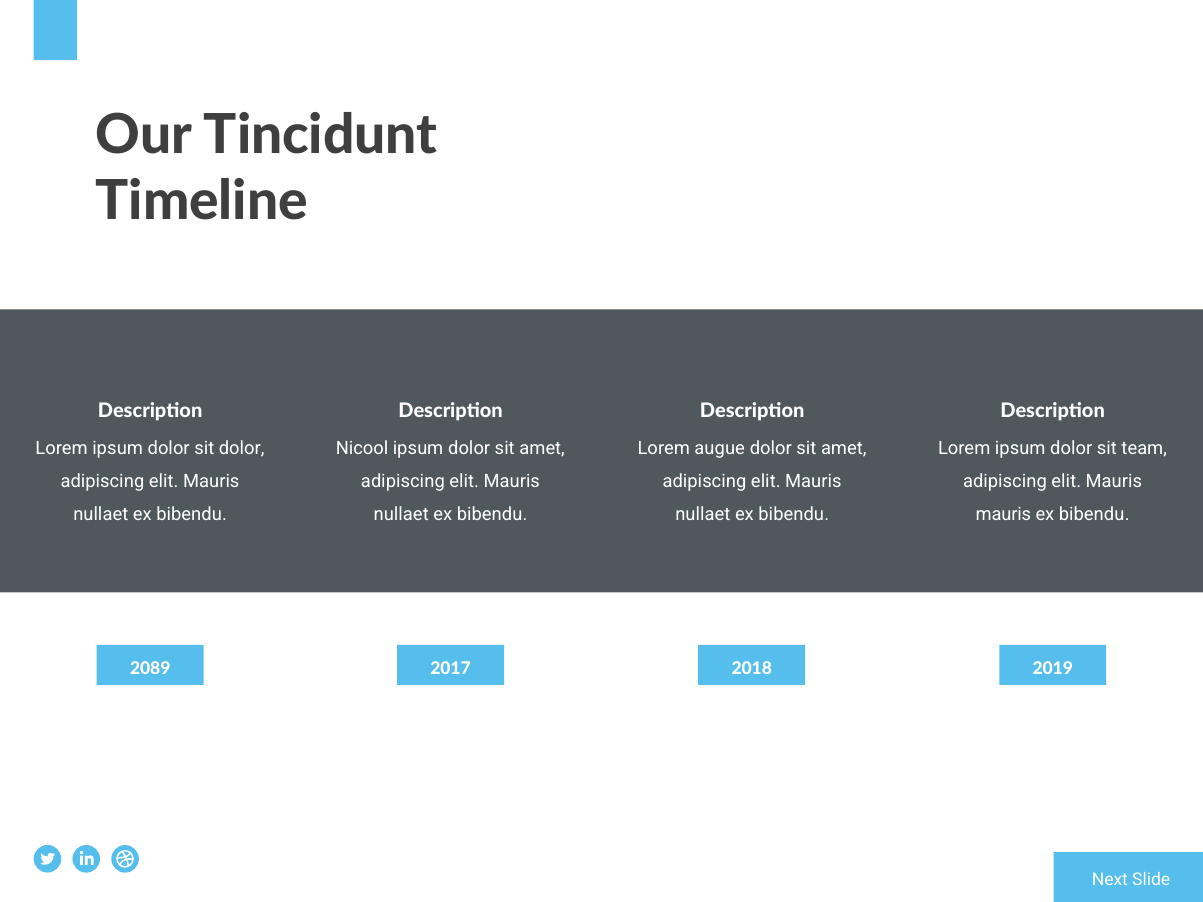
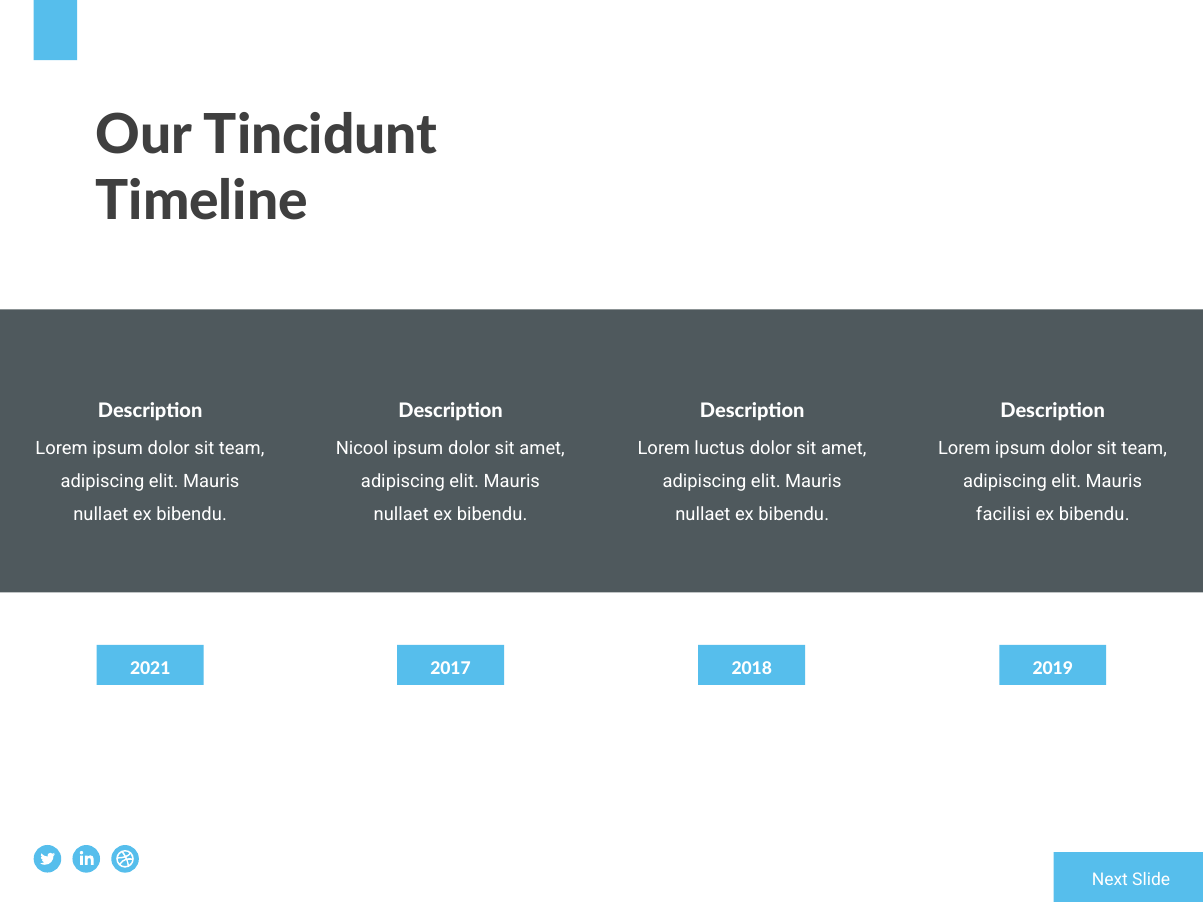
dolor at (242, 449): dolor -> team
augue: augue -> luctus
mauris at (1003, 515): mauris -> facilisi
2089: 2089 -> 2021
